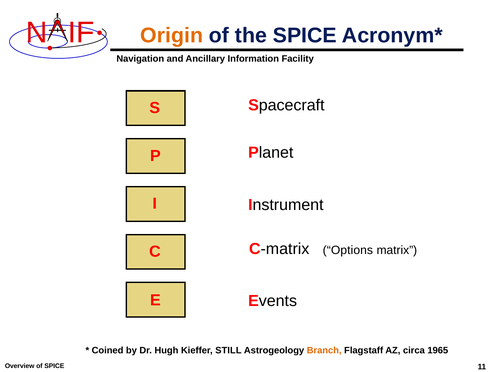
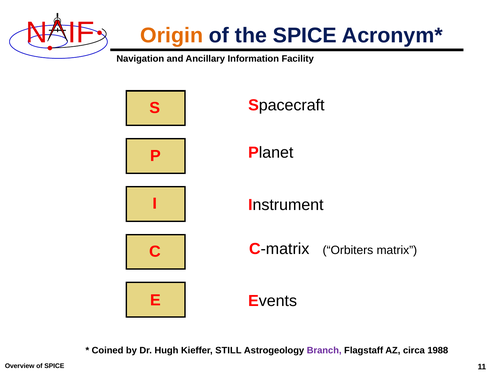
Options: Options -> Orbiters
Branch colour: orange -> purple
1965: 1965 -> 1988
